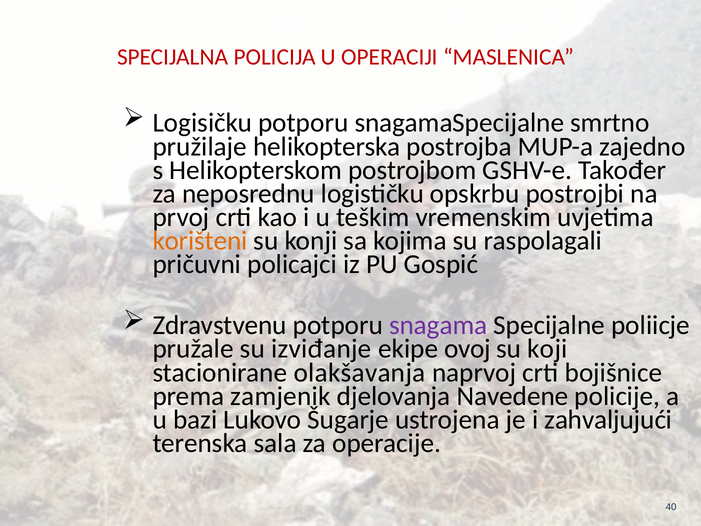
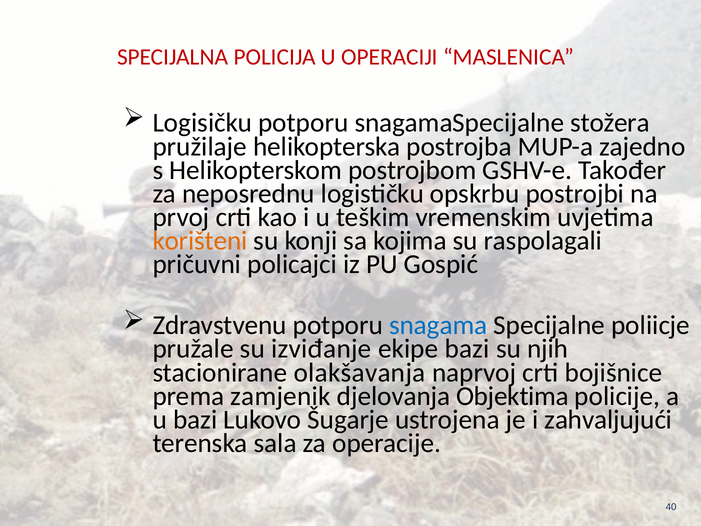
smrtno: smrtno -> stožera
snagama colour: purple -> blue
ekipe ovoj: ovoj -> bazi
koji: koji -> njih
Navedene: Navedene -> Objektima
